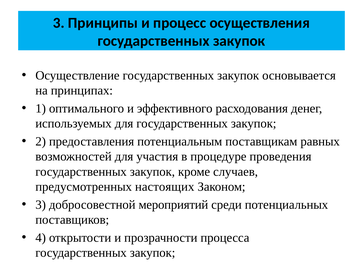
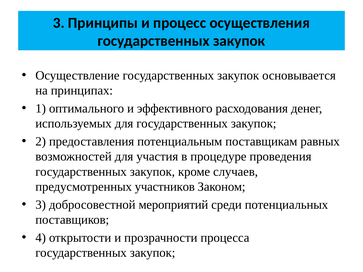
настоящих: настоящих -> участников
